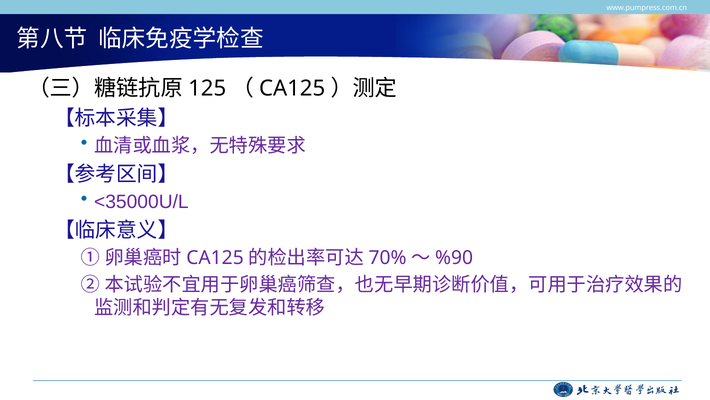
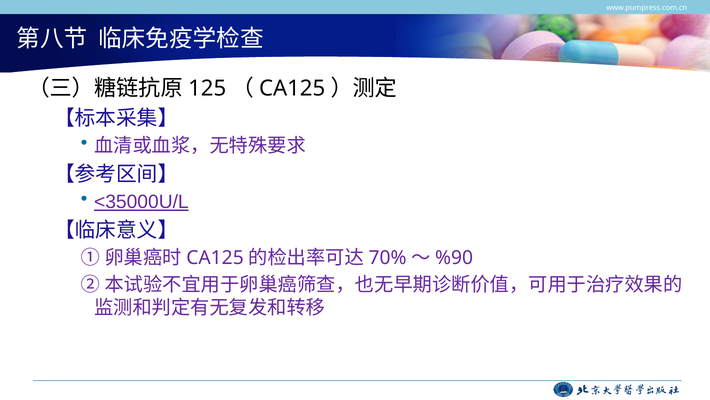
<35000U/L underline: none -> present
